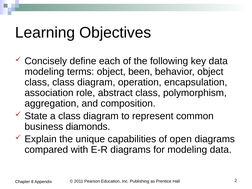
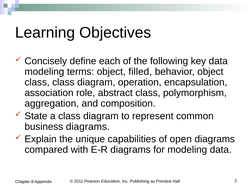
been: been -> filled
business diamonds: diamonds -> diagrams
